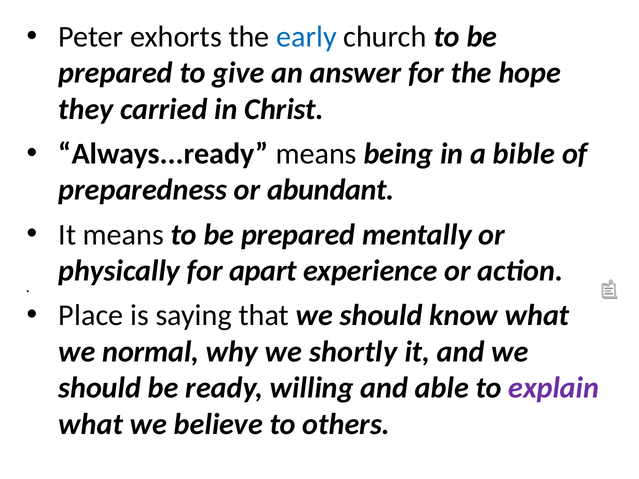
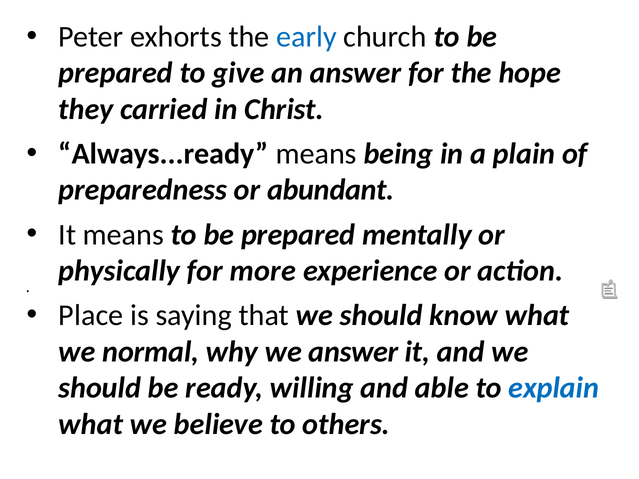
bible: bible -> plain
apart: apart -> more
we shortly: shortly -> answer
explain colour: purple -> blue
